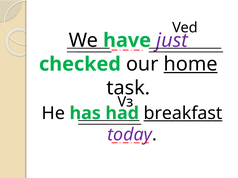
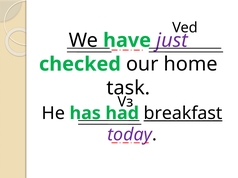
home underline: present -> none
